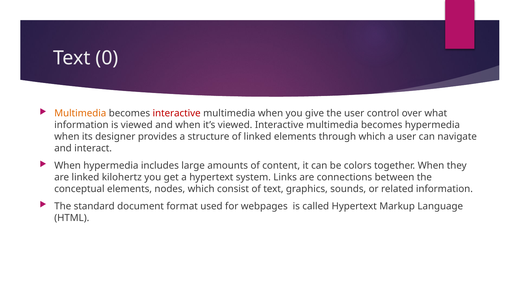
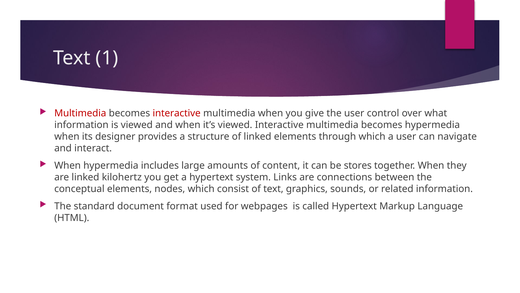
0: 0 -> 1
Multimedia at (80, 113) colour: orange -> red
colors: colors -> stores
